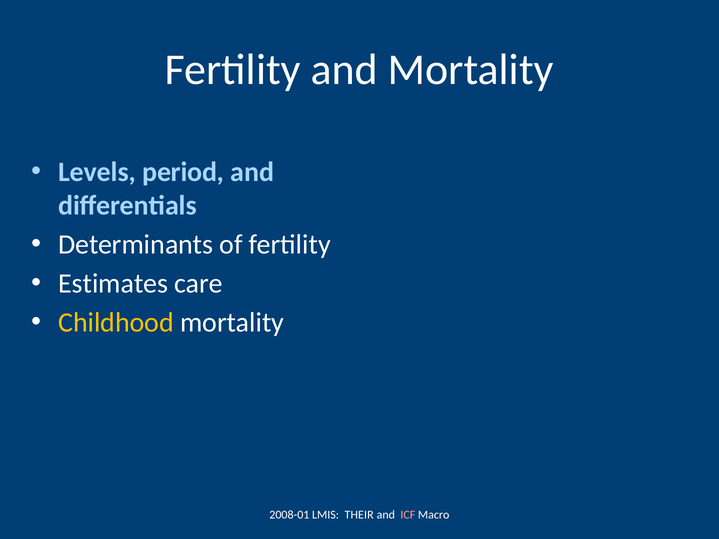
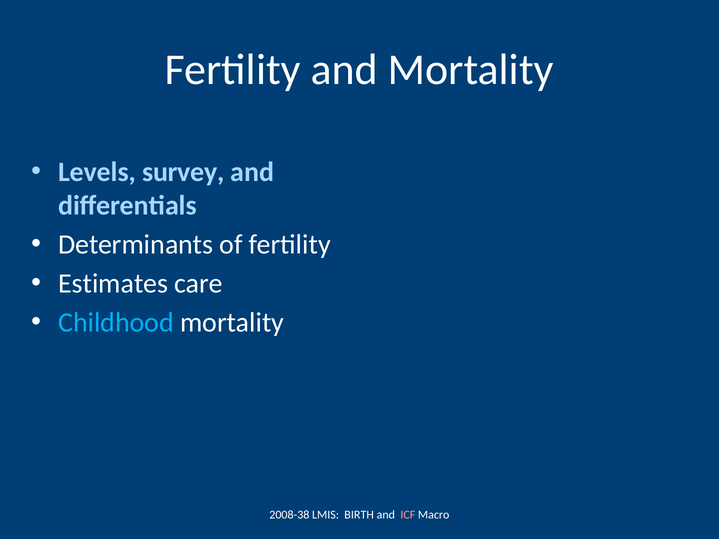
period: period -> survey
Childhood colour: yellow -> light blue
2008-01: 2008-01 -> 2008-38
THEIR: THEIR -> BIRTH
